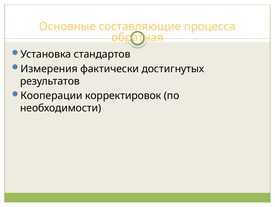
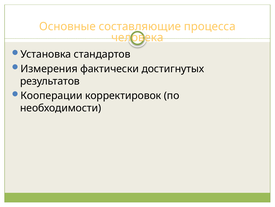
обратная: обратная -> человека
